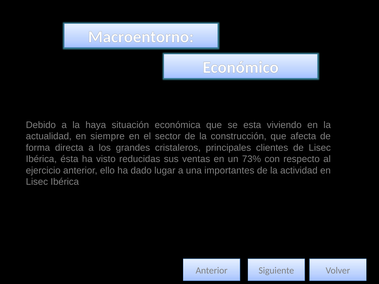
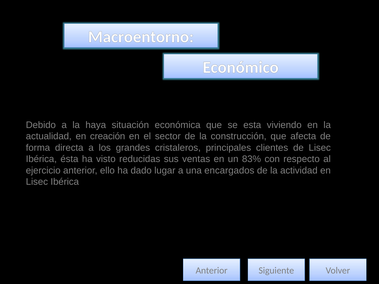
siempre: siempre -> creación
73%: 73% -> 83%
importantes: importantes -> encargados
